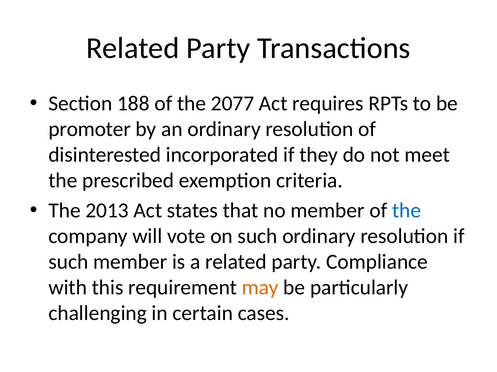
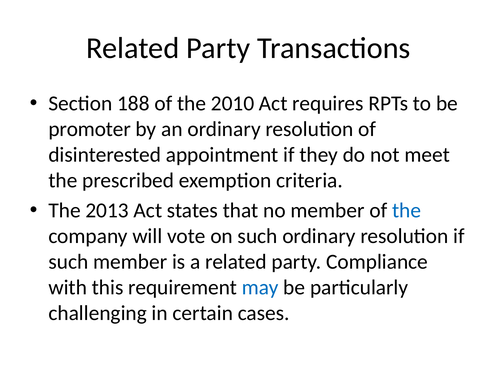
2077: 2077 -> 2010
incorporated: incorporated -> appointment
may colour: orange -> blue
